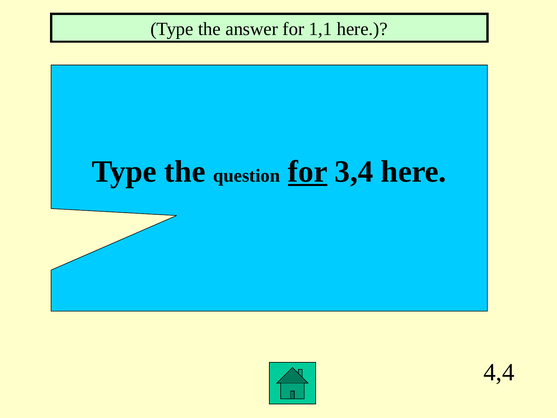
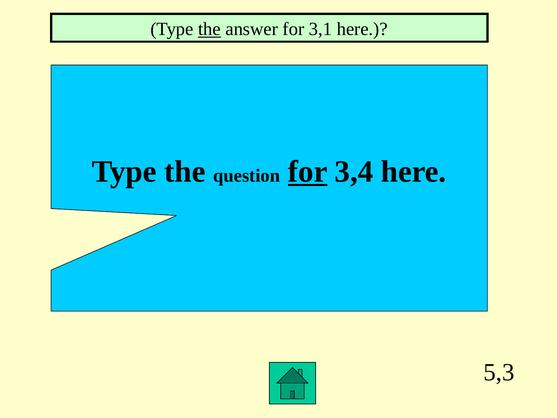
the at (210, 29) underline: none -> present
1,1: 1,1 -> 3,1
4,4: 4,4 -> 5,3
